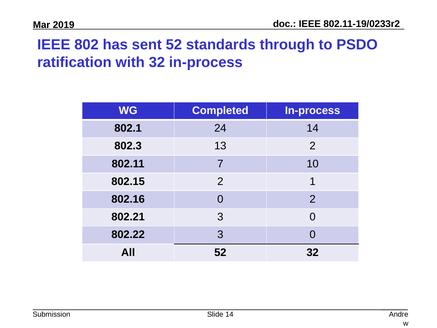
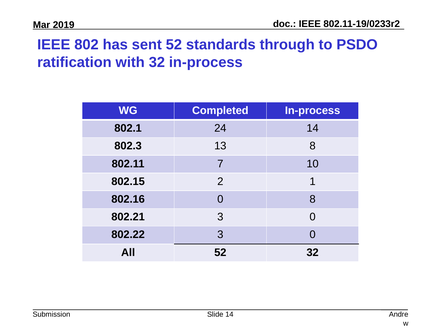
13 2: 2 -> 8
0 2: 2 -> 8
